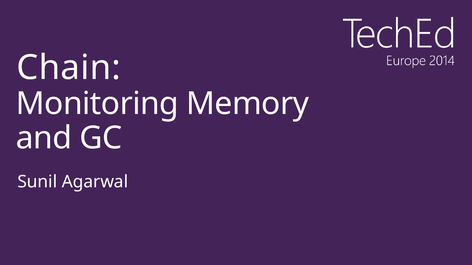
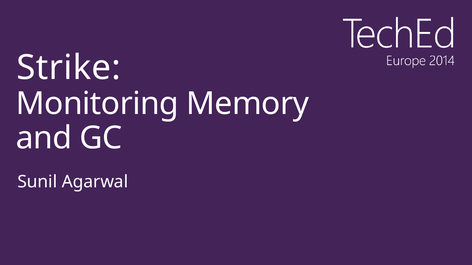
Chain: Chain -> Strike
